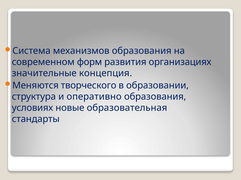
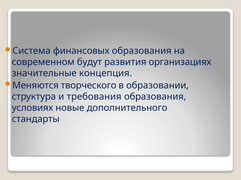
механизмов: механизмов -> финансовых
форм: форм -> будут
оперативно: оперативно -> требования
образовательная: образовательная -> дополнительного
